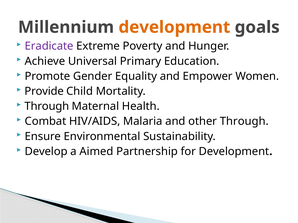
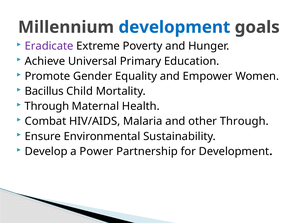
development at (174, 27) colour: orange -> blue
Provide: Provide -> Bacillus
Aimed: Aimed -> Power
